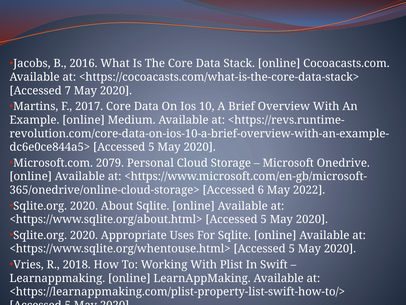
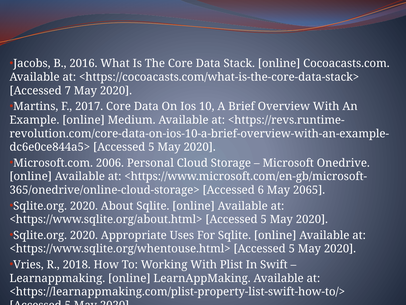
2079: 2079 -> 2006
2022: 2022 -> 2065
